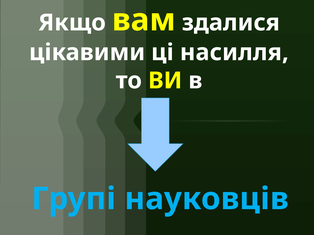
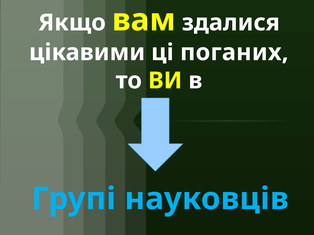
насилля: насилля -> поганих
